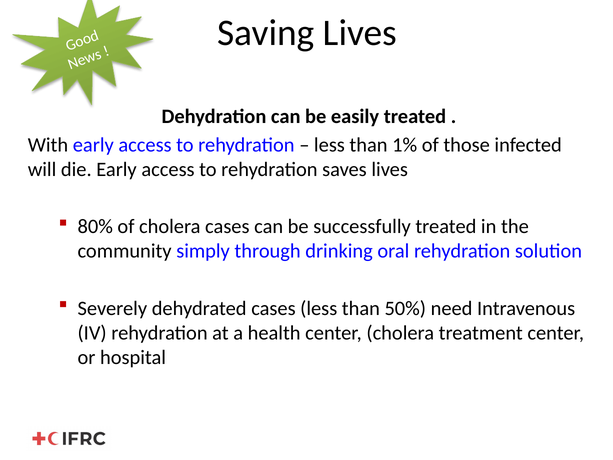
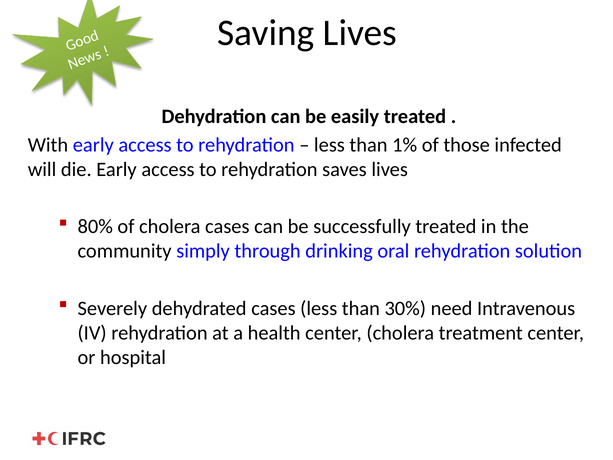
50%: 50% -> 30%
